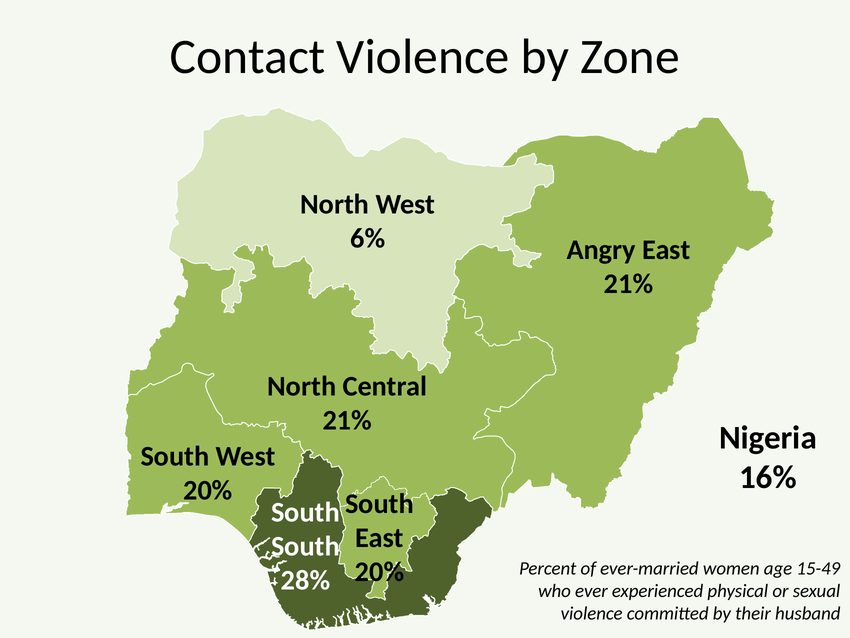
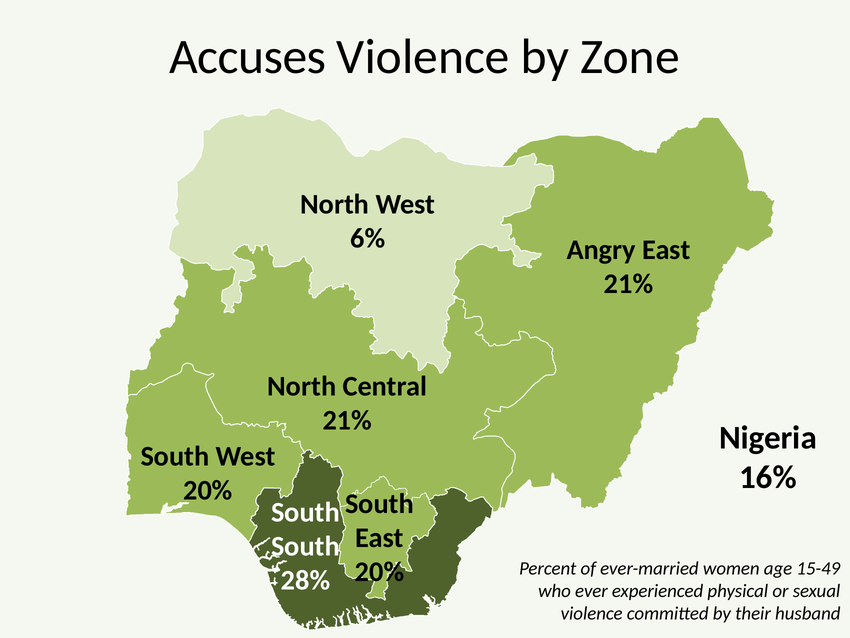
Contact: Contact -> Accuses
